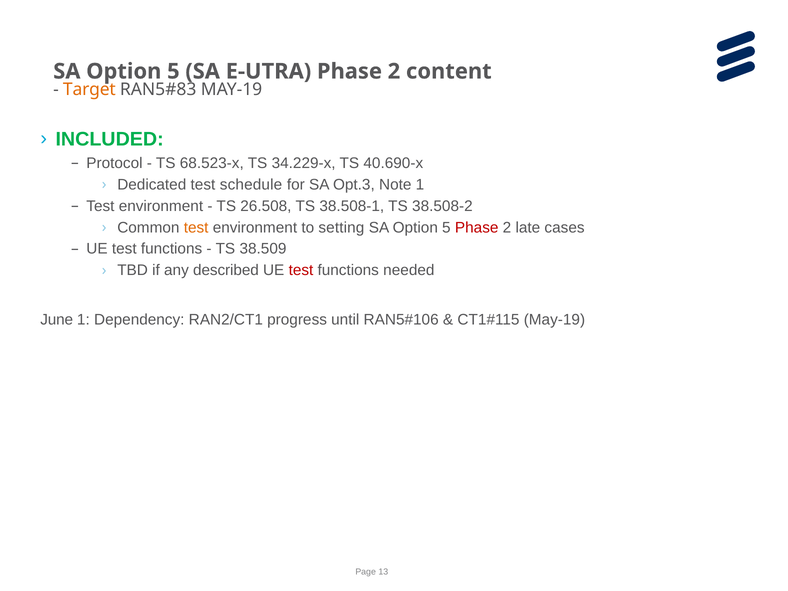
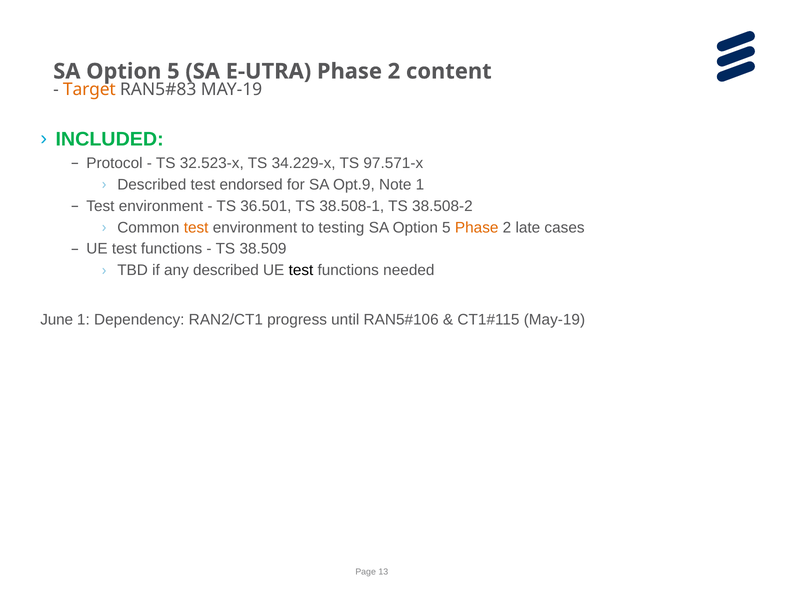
68.523-x: 68.523-x -> 32.523-x
40.690-x: 40.690-x -> 97.571-x
Dedicated at (152, 185): Dedicated -> Described
schedule: schedule -> endorsed
Opt.3: Opt.3 -> Opt.9
26.508: 26.508 -> 36.501
setting: setting -> testing
Phase at (477, 227) colour: red -> orange
test at (301, 270) colour: red -> black
